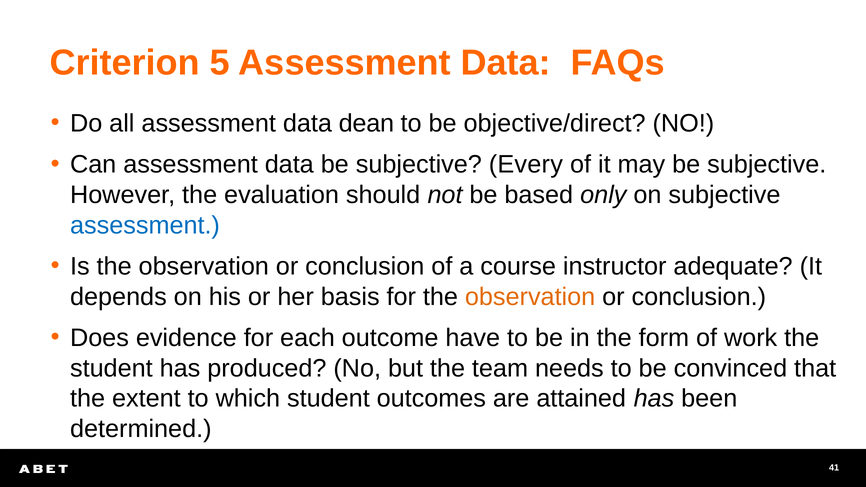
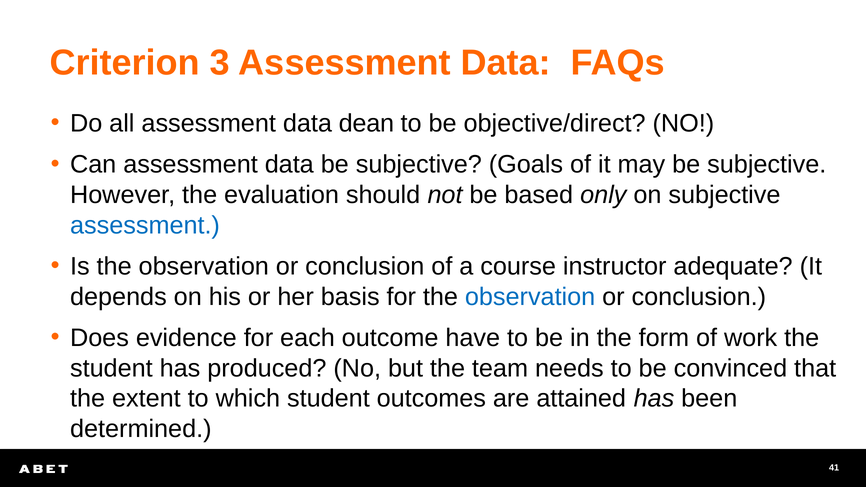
5: 5 -> 3
Every: Every -> Goals
observation at (530, 297) colour: orange -> blue
